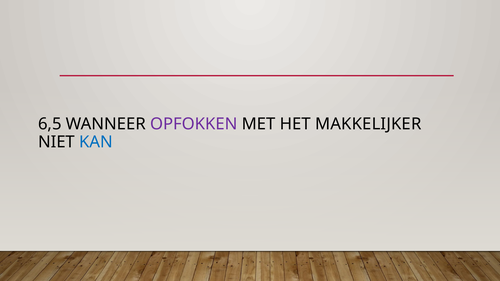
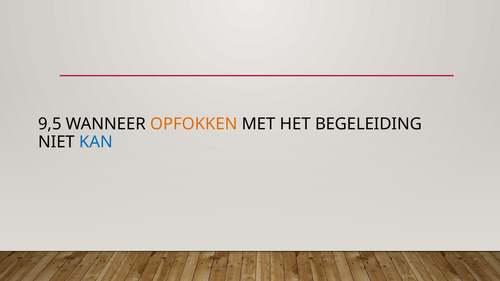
6,5: 6,5 -> 9,5
OPFOKKEN colour: purple -> orange
MAKKELIJKER: MAKKELIJKER -> BEGELEIDING
